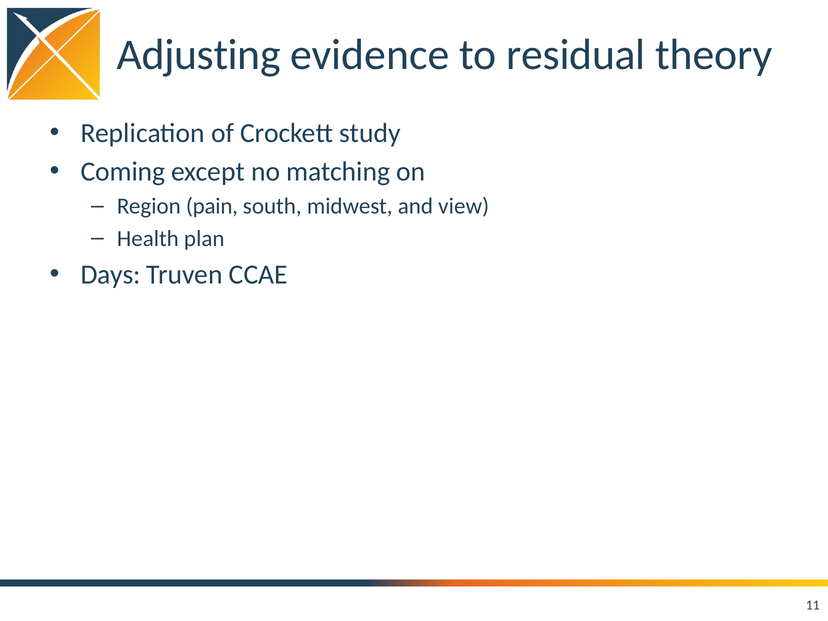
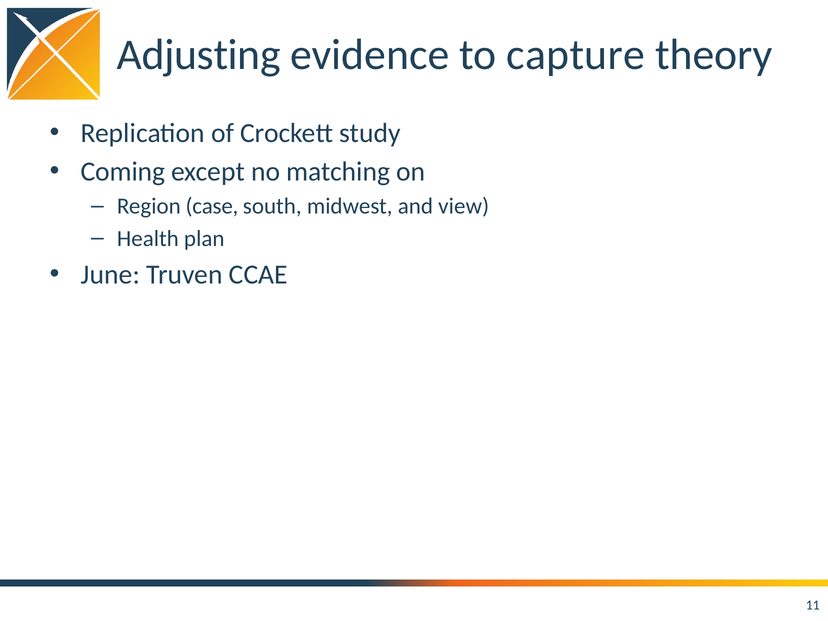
residual: residual -> capture
pain: pain -> case
Days: Days -> June
